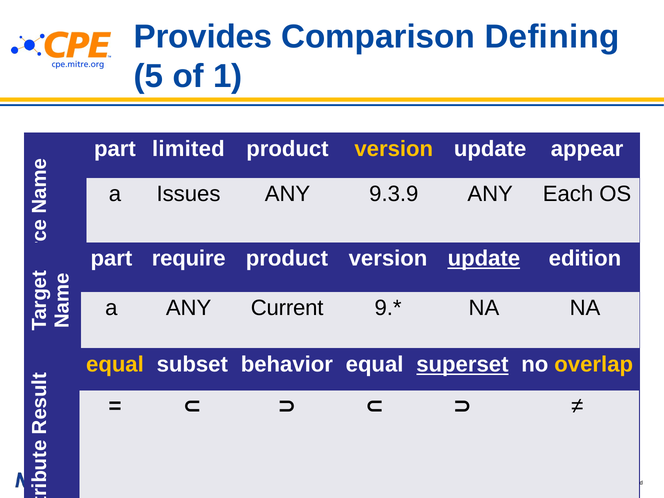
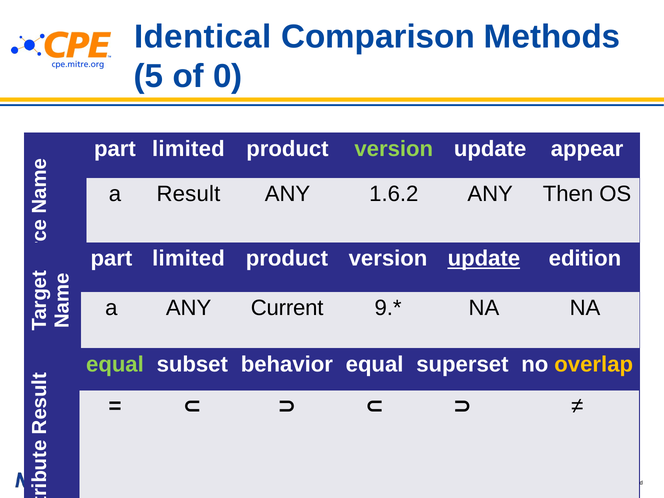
Provides: Provides -> Identical
Defining: Defining -> Methods
1: 1 -> 0
version at (394, 149) colour: yellow -> light green
Issues: Issues -> Result
9.3.9: 9.3.9 -> 1.6.2
Each: Each -> Then
require at (189, 259): require -> limited
equal at (115, 365) colour: yellow -> light green
superset underline: present -> none
